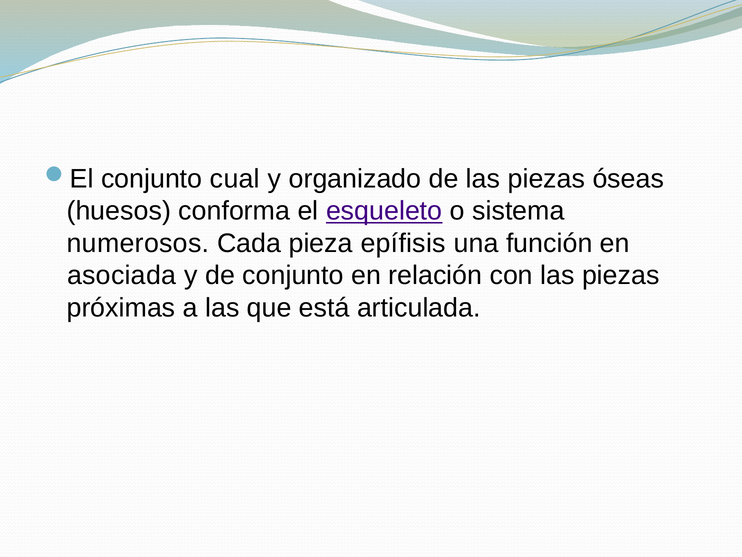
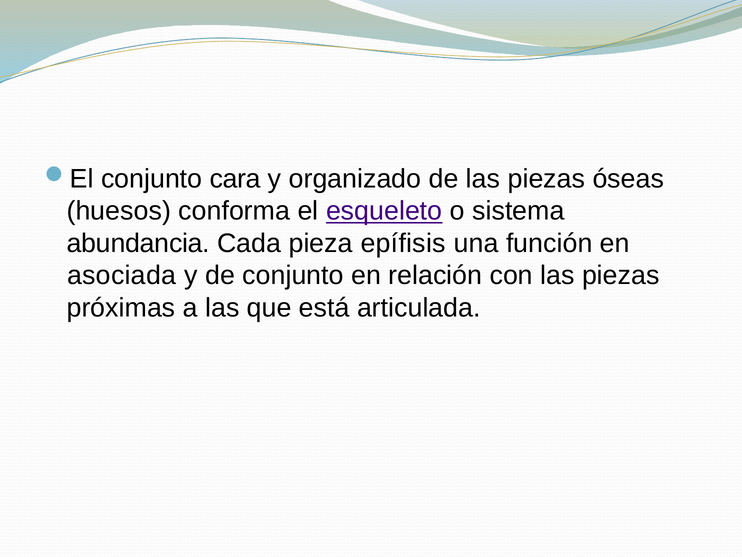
cual: cual -> cara
numerosos: numerosos -> abundancia
